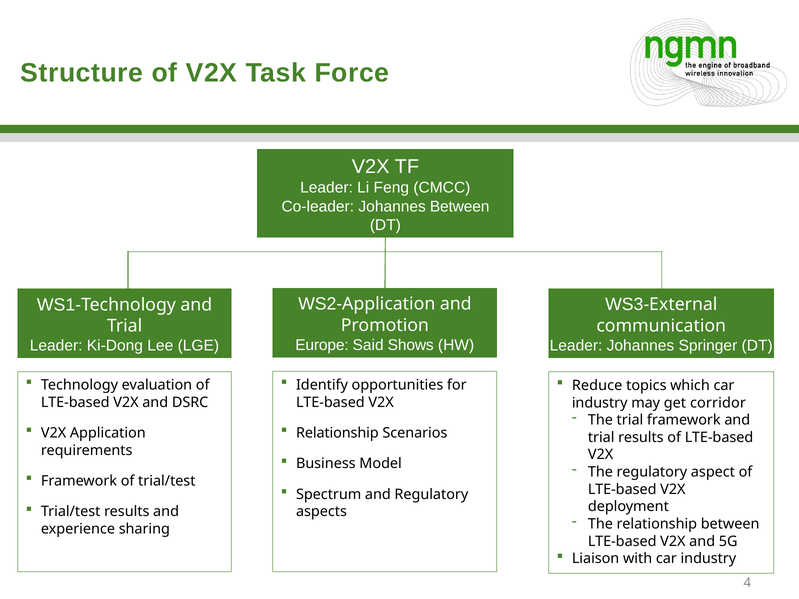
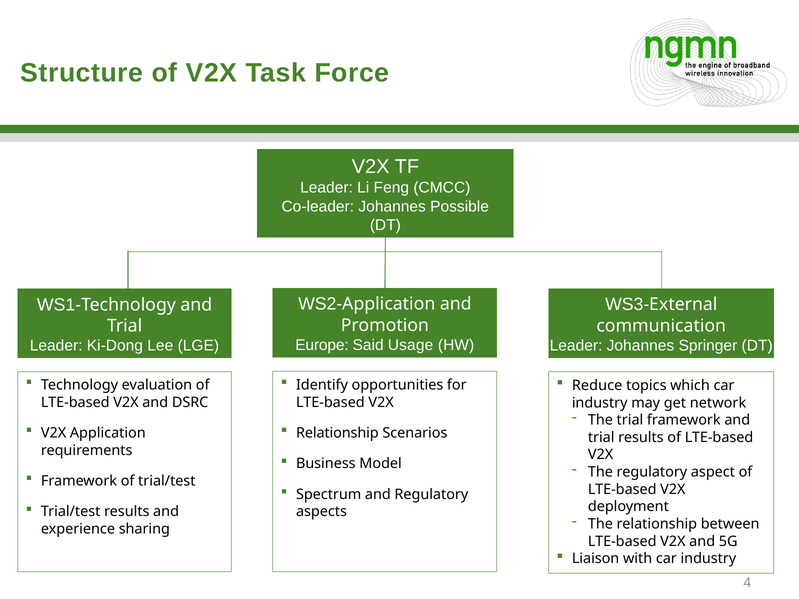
Johannes Between: Between -> Possible
Shows: Shows -> Usage
corridor: corridor -> network
